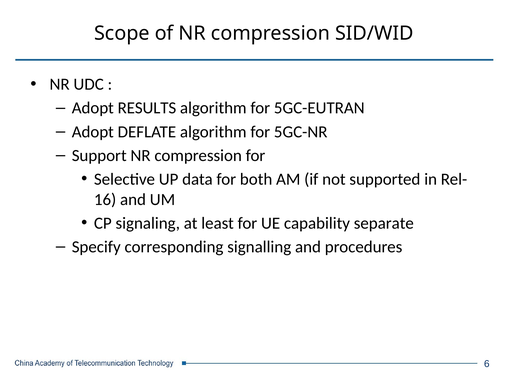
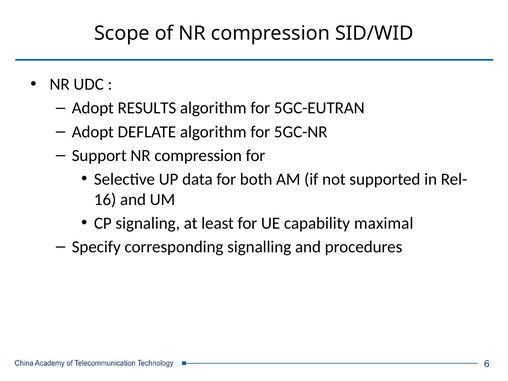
separate: separate -> maximal
